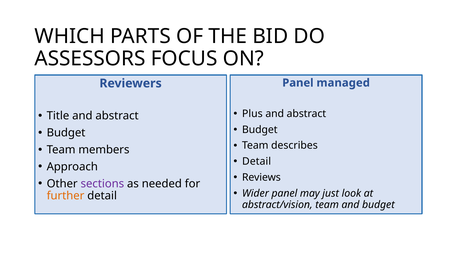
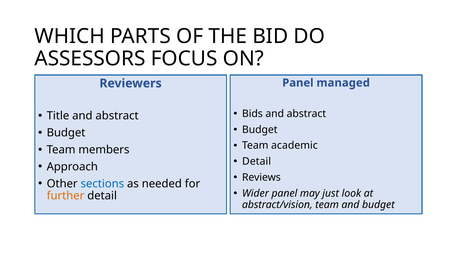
Plus: Plus -> Bids
describes: describes -> academic
sections colour: purple -> blue
